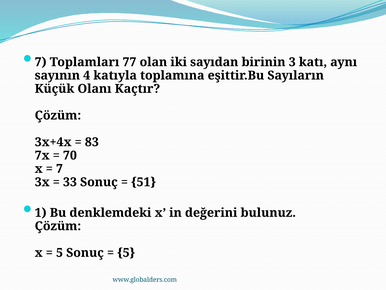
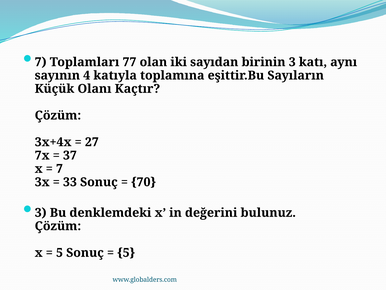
83: 83 -> 27
70: 70 -> 37
51: 51 -> 70
1 at (41, 212): 1 -> 3
